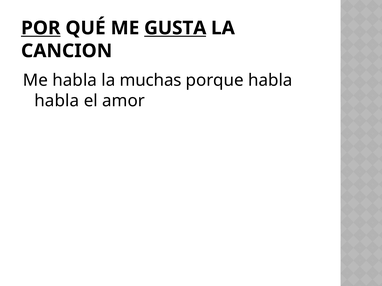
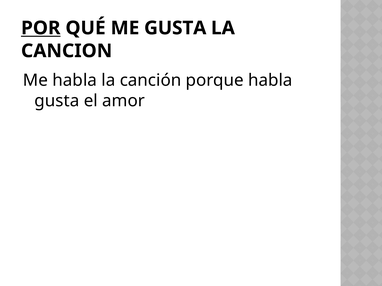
GUSTA at (175, 28) underline: present -> none
muchas: muchas -> canción
habla at (57, 101): habla -> gusta
